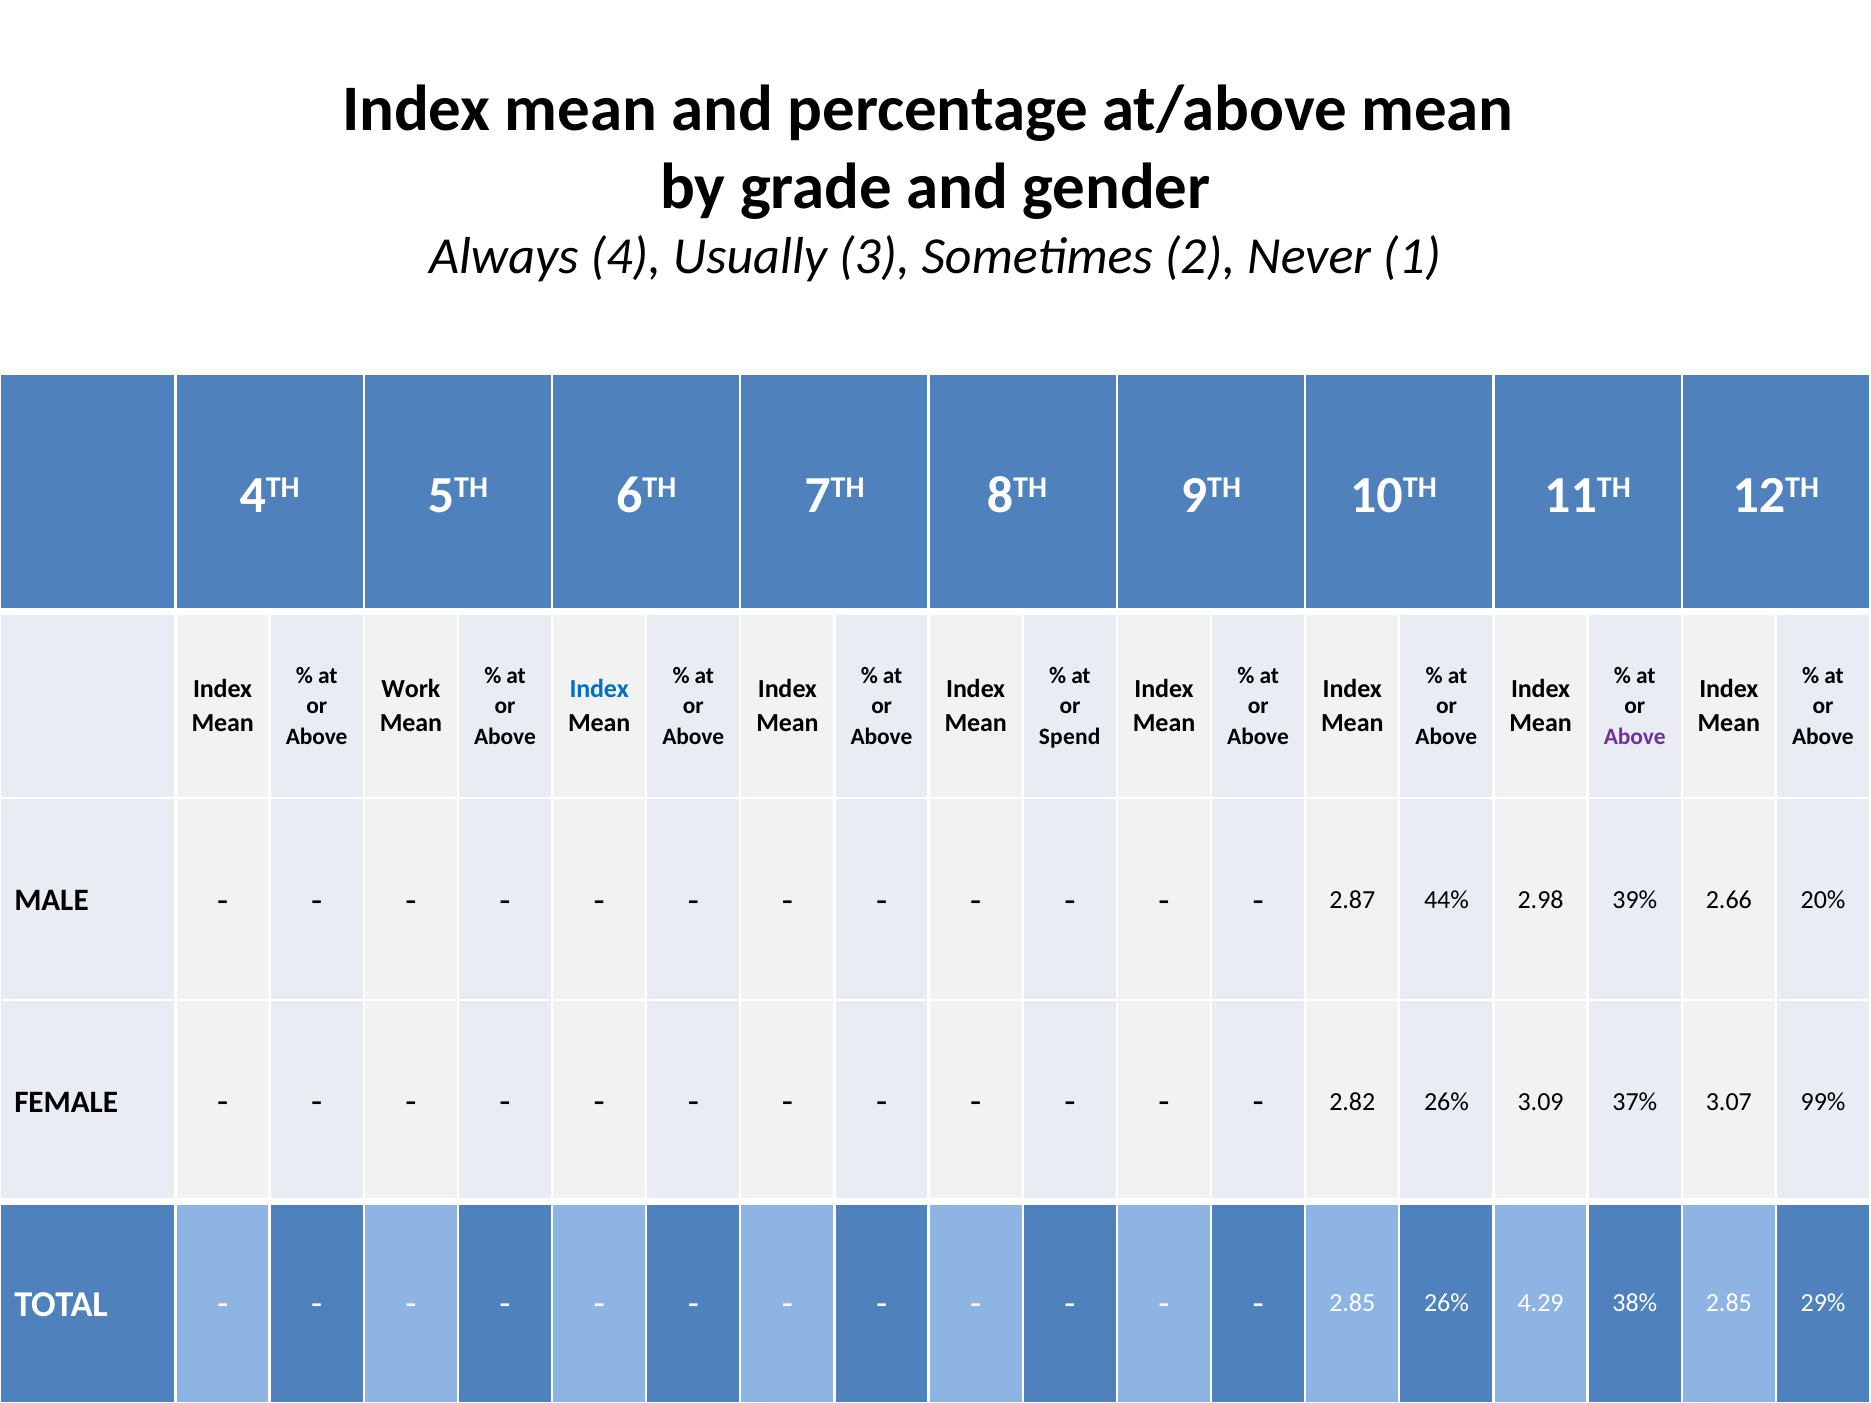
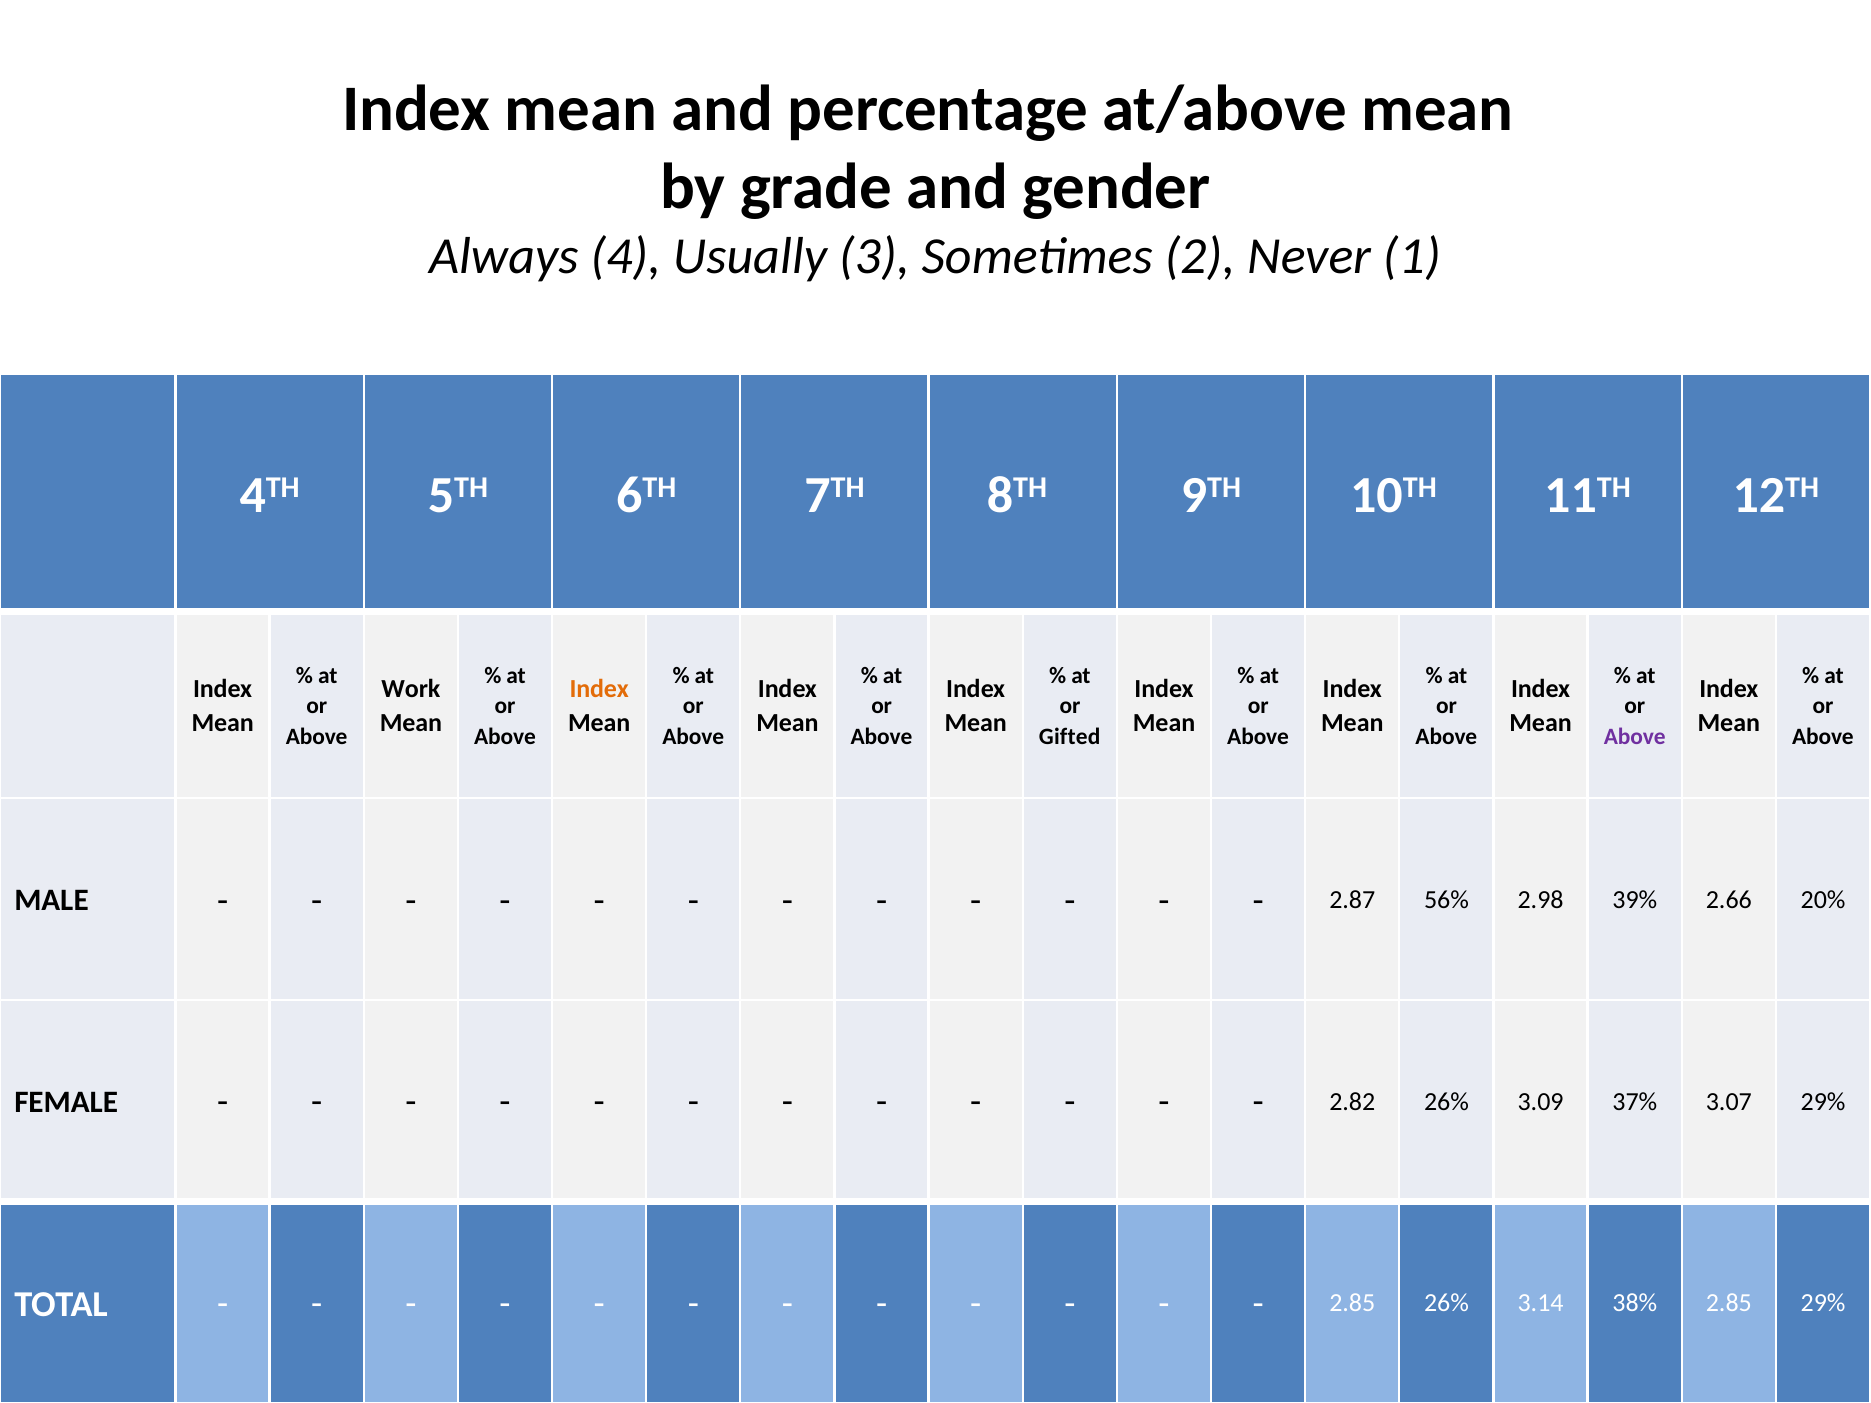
Index at (599, 690) colour: blue -> orange
Spend: Spend -> Gifted
44%: 44% -> 56%
3.07 99%: 99% -> 29%
4.29: 4.29 -> 3.14
